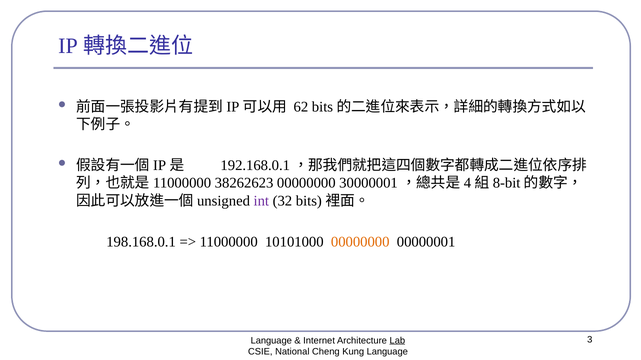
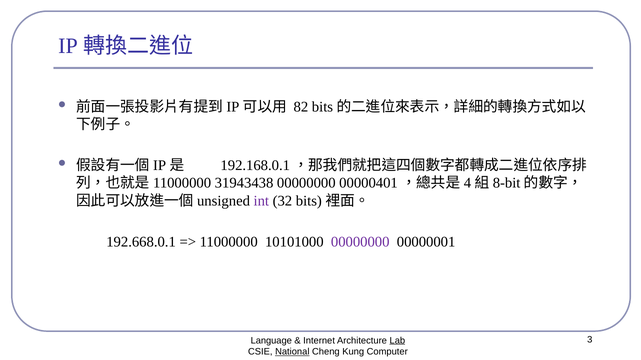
62: 62 -> 82
38262623: 38262623 -> 31943438
30000001: 30000001 -> 00000401
198.168.0.1: 198.168.0.1 -> 192.668.0.1
00000000 at (360, 242) colour: orange -> purple
National underline: none -> present
Kung Language: Language -> Computer
